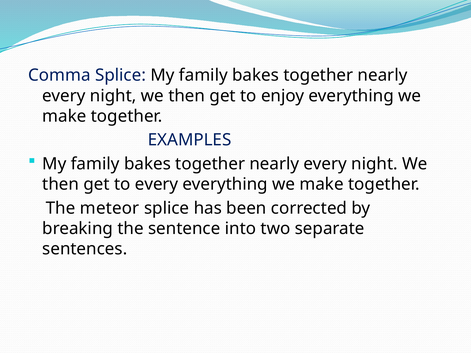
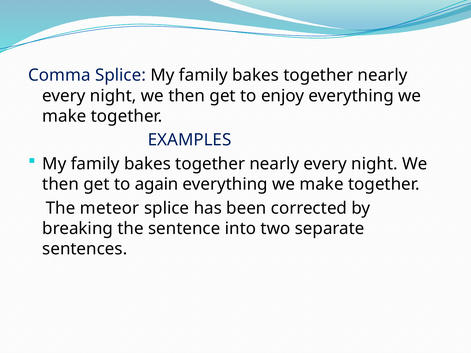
to every: every -> again
